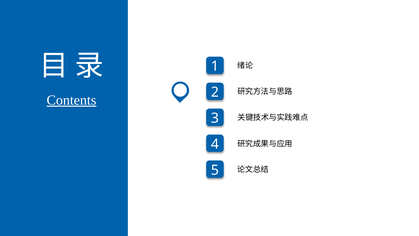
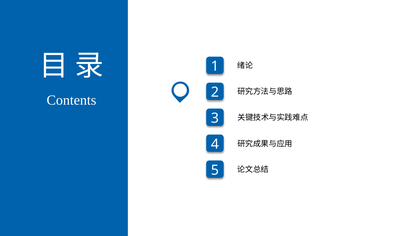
Contents underline: present -> none
